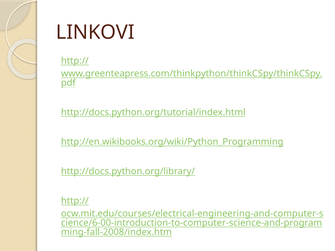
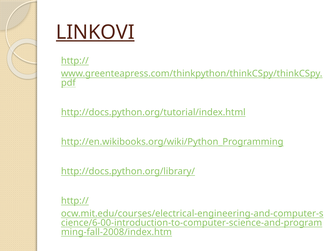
LINKOVI underline: none -> present
